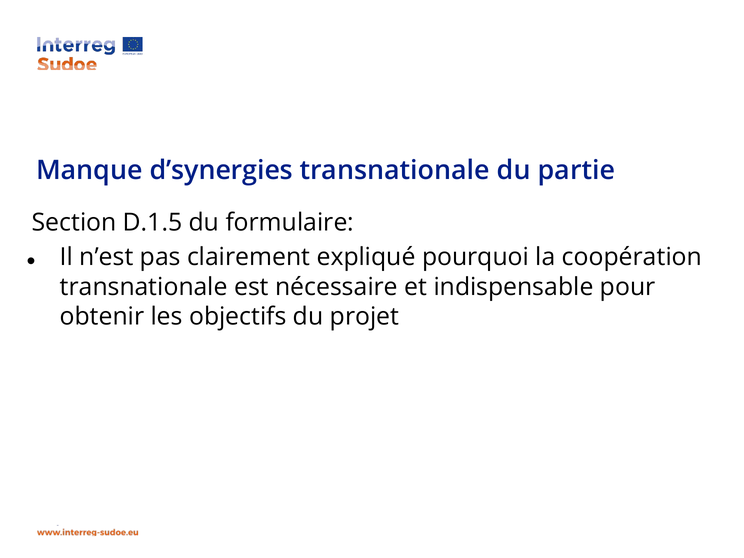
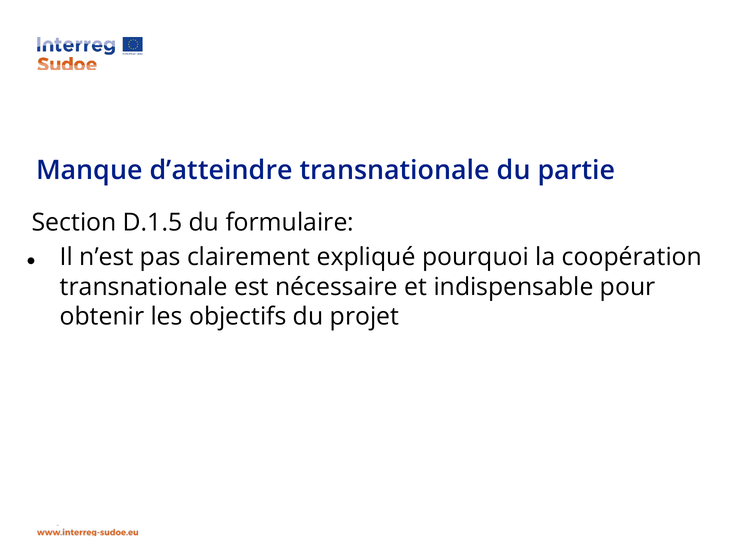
d’synergies: d’synergies -> d’atteindre
